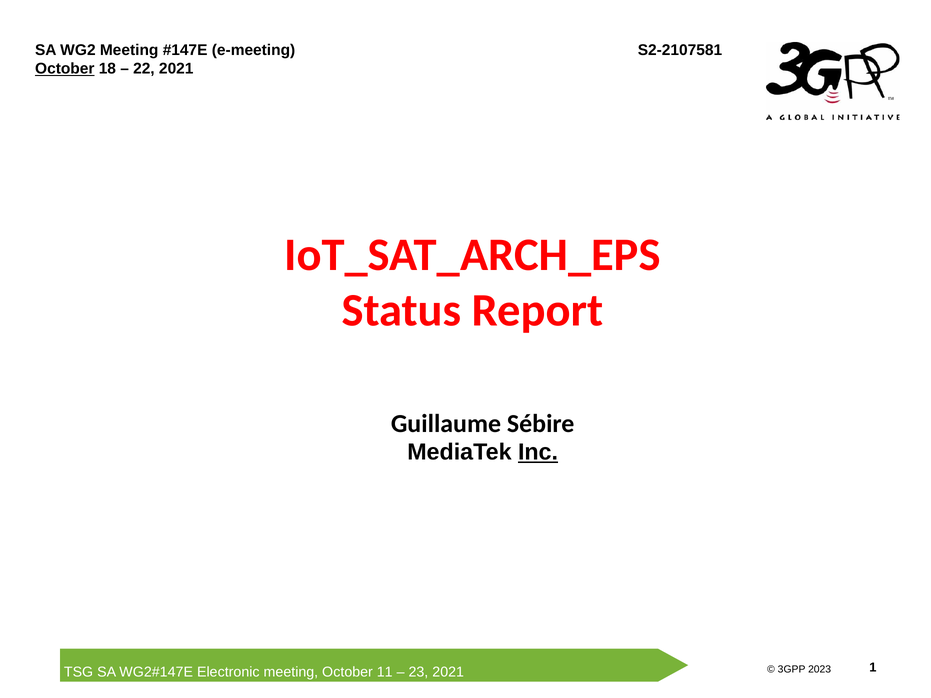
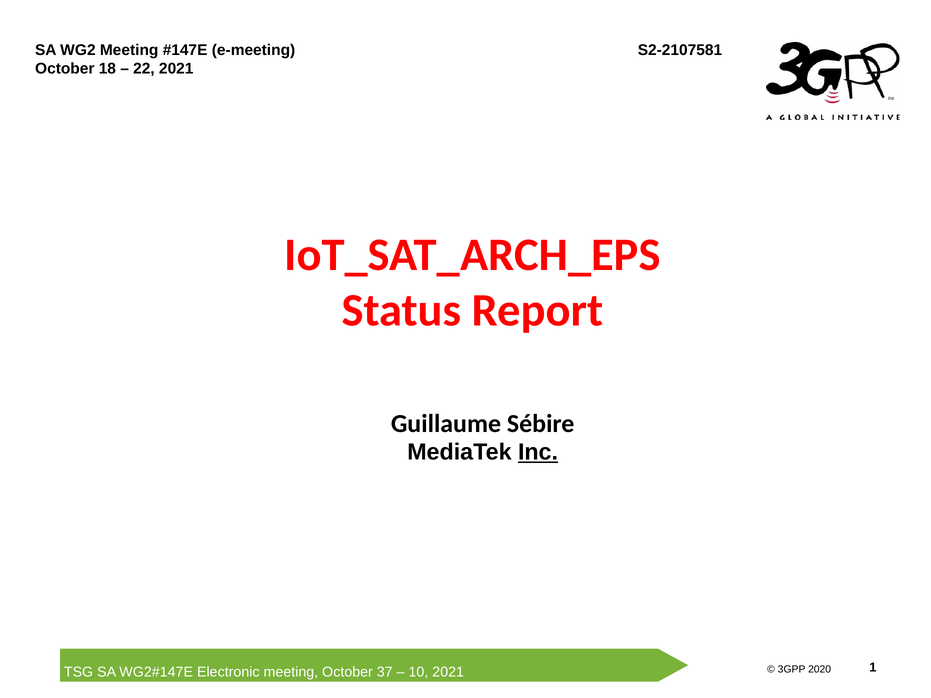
October at (65, 69) underline: present -> none
2023: 2023 -> 2020
11: 11 -> 37
23: 23 -> 10
